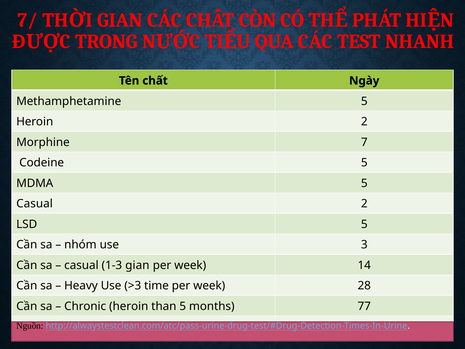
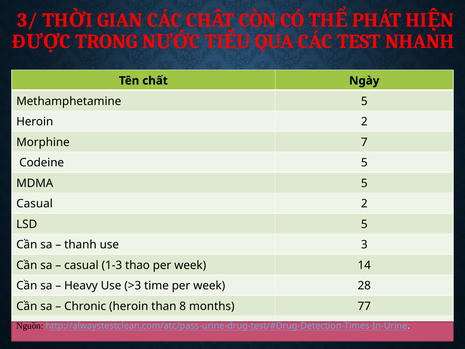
7/: 7/ -> 3/
nhóm: nhóm -> thanh
1-3 gian: gian -> thao
than 5: 5 -> 8
